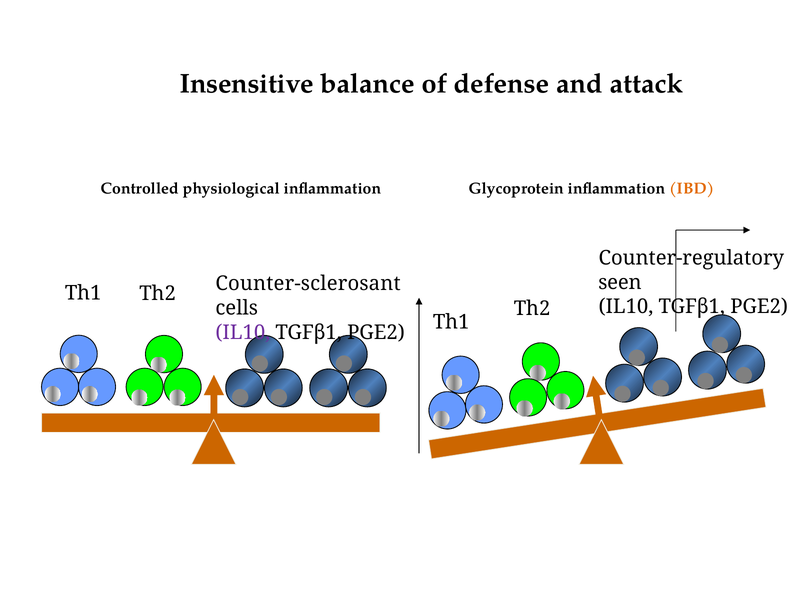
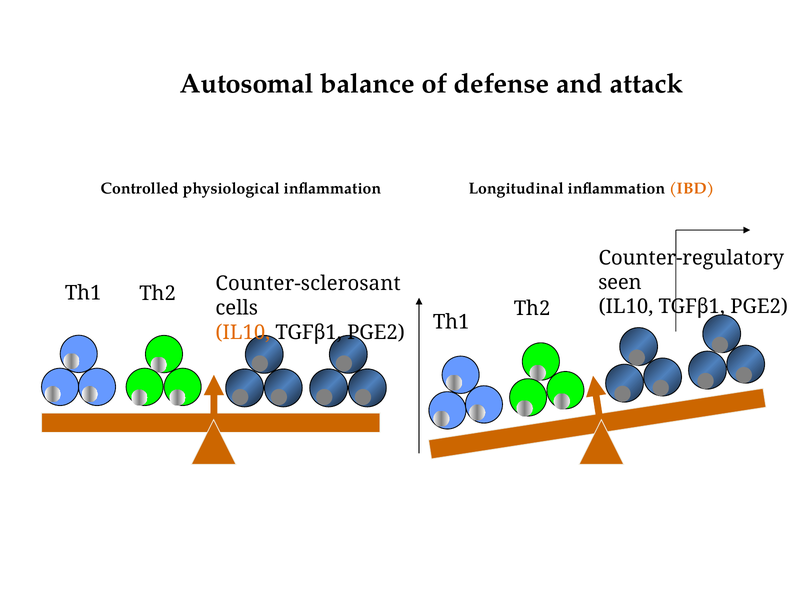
Insensitive: Insensitive -> Autosomal
Glycoprotein: Glycoprotein -> Longitudinal
IL10 at (243, 332) colour: purple -> orange
